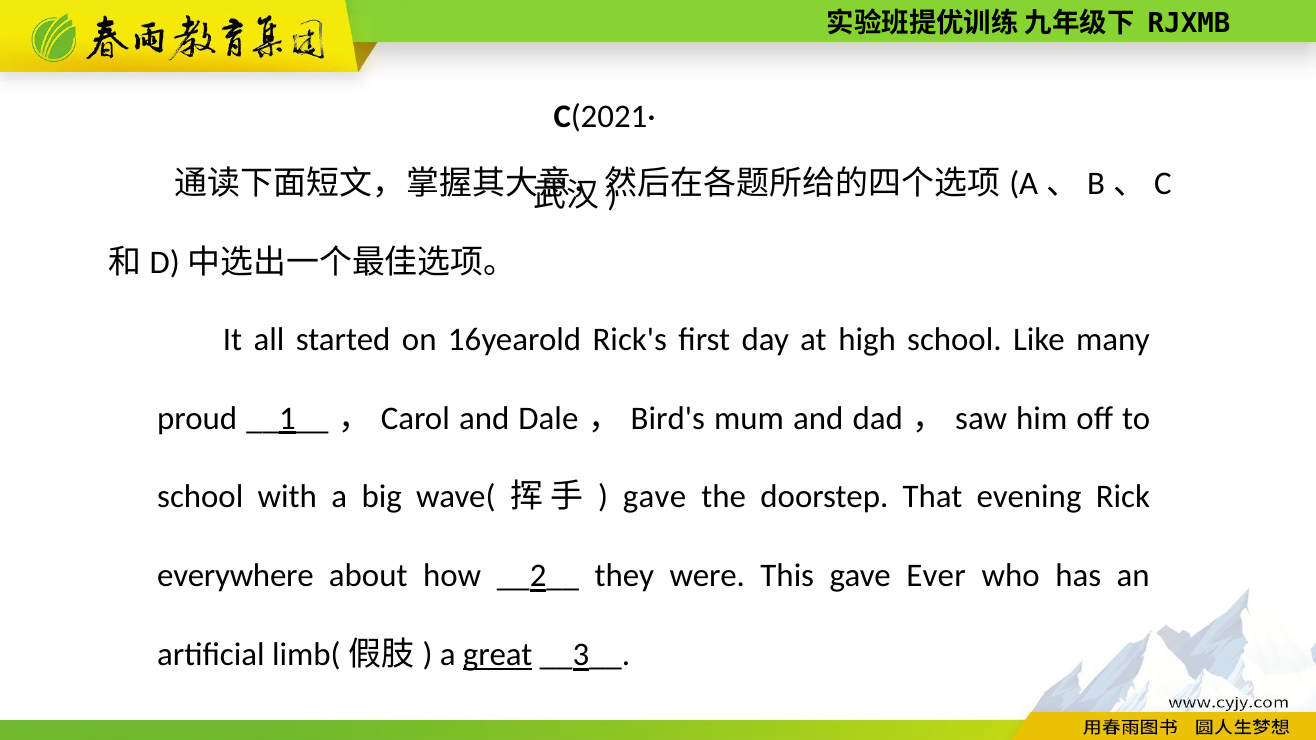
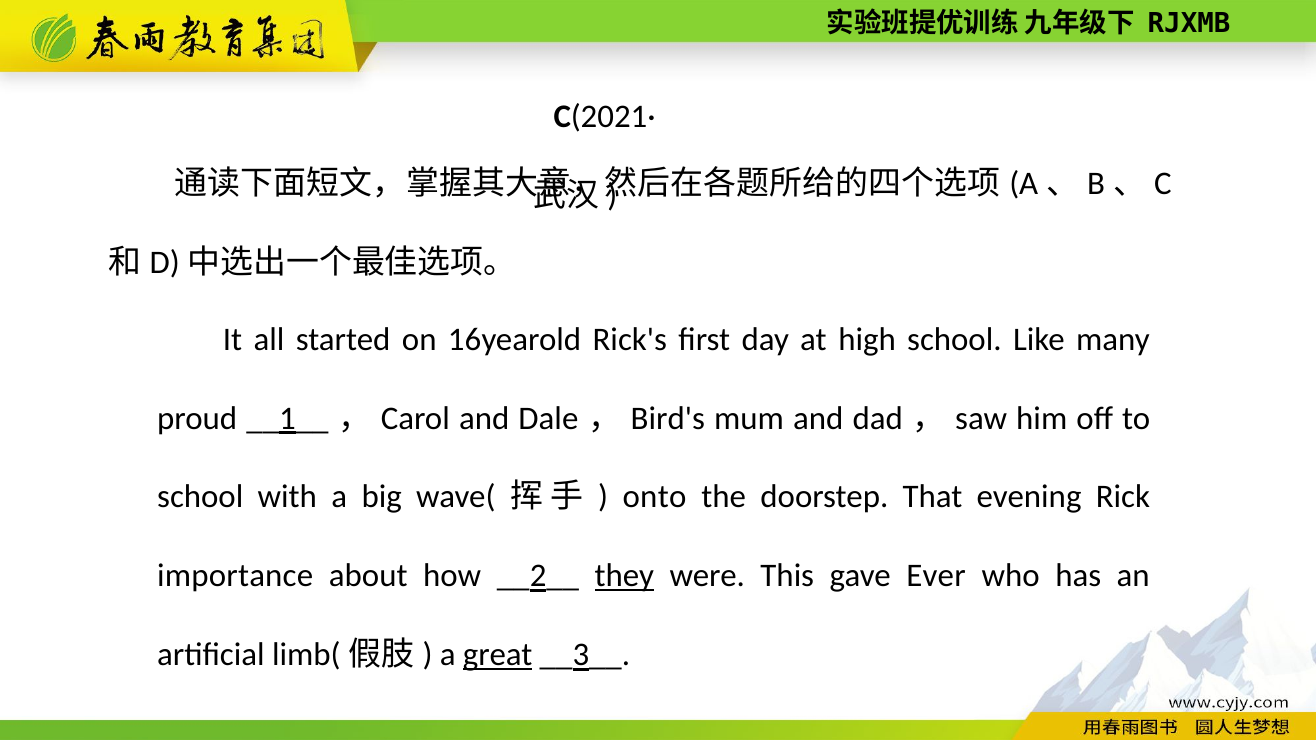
gave at (655, 497): gave -> onto
everywhere: everywhere -> importance
they underline: none -> present
